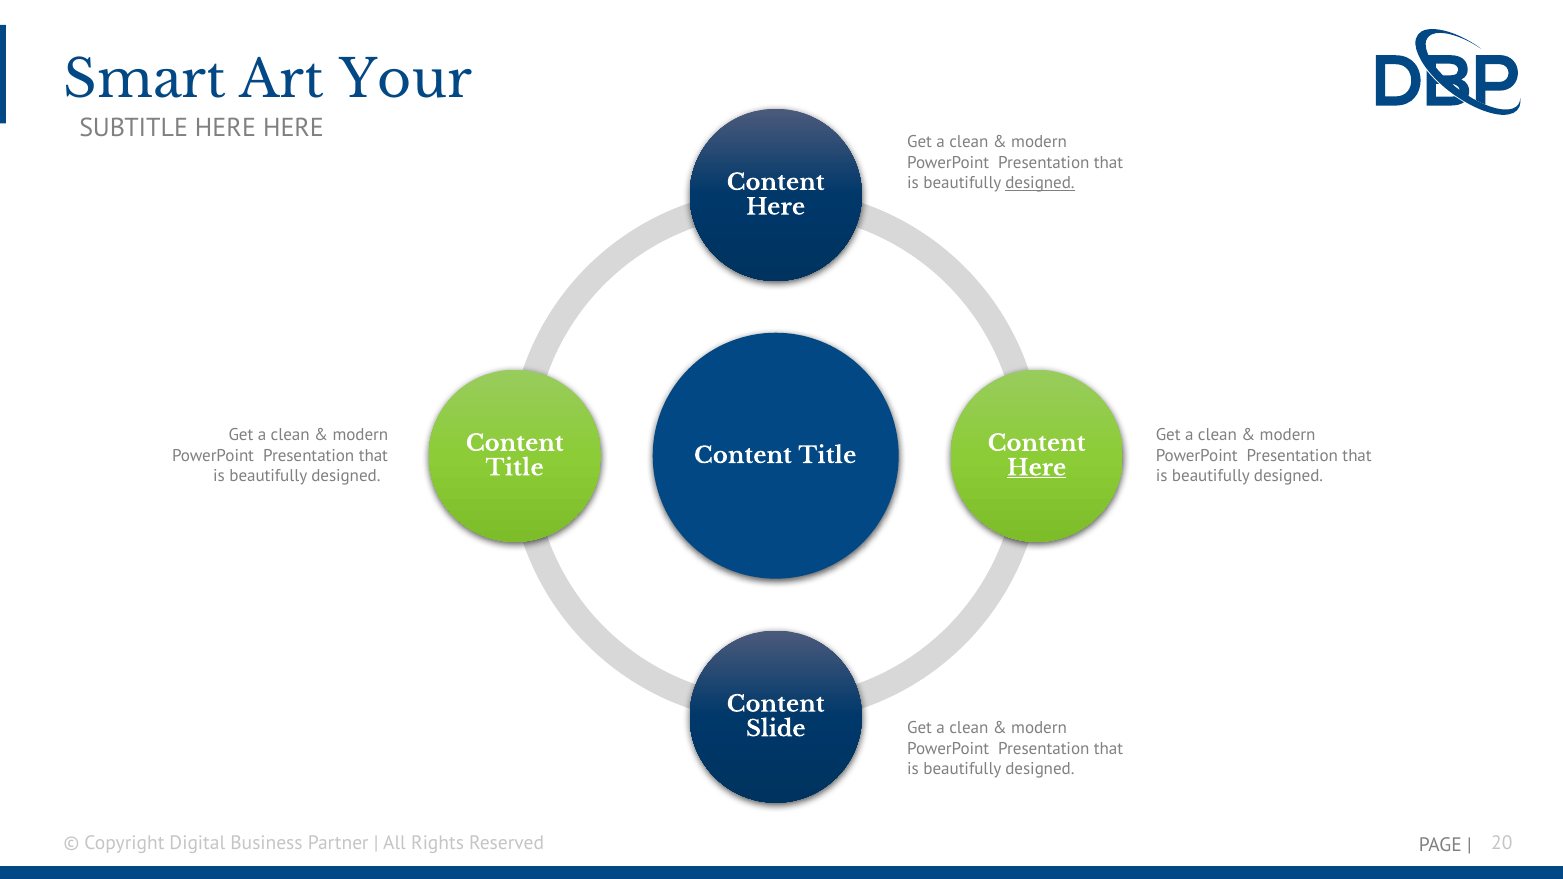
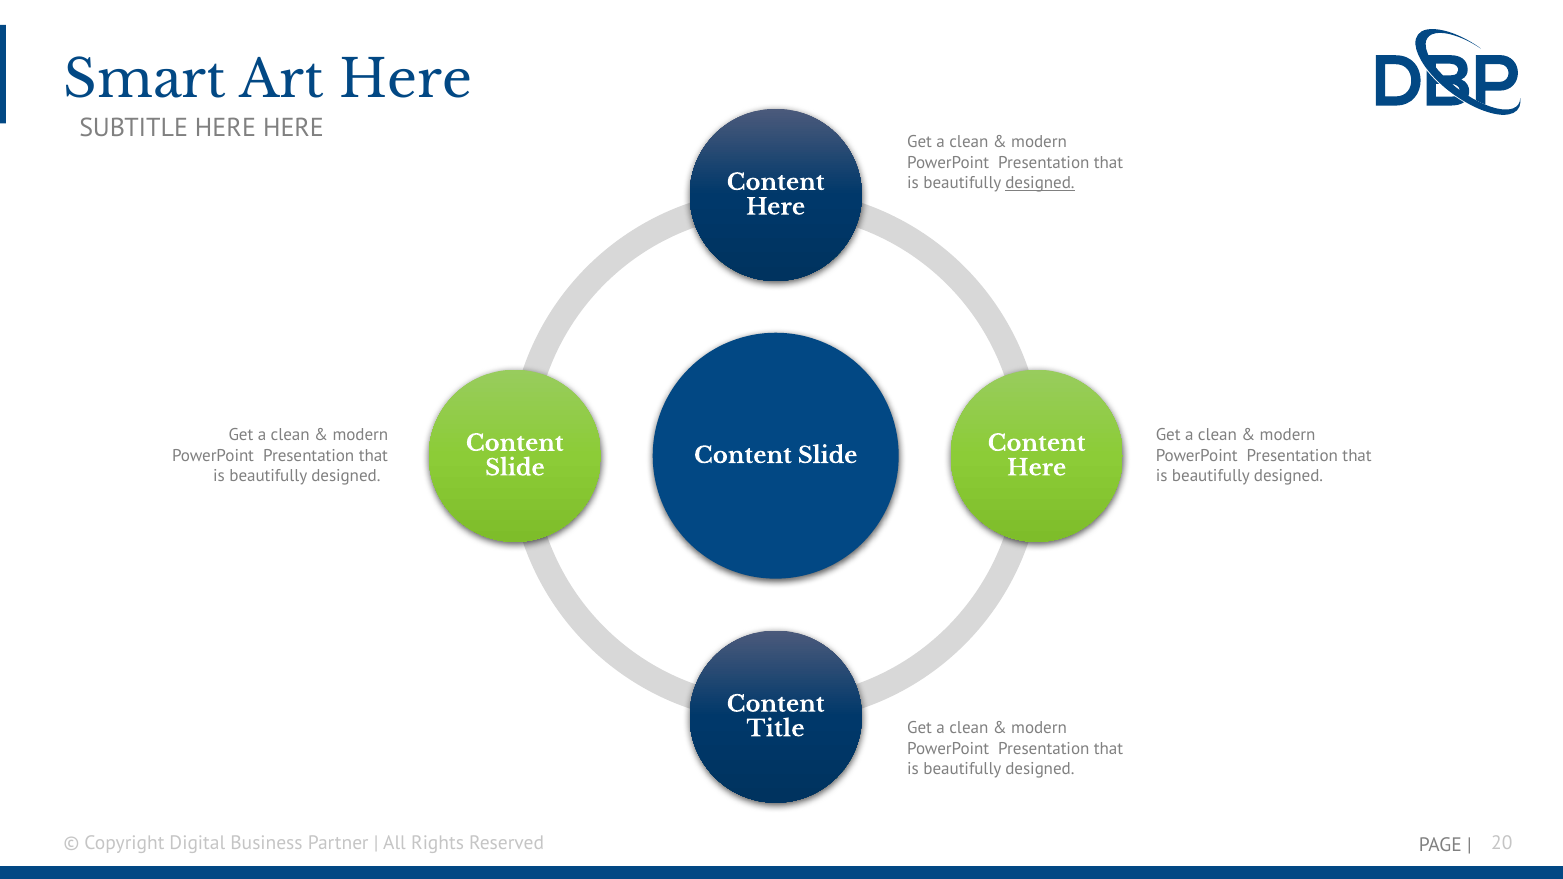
Art Your: Your -> Here
Title at (827, 456): Title -> Slide
Title at (515, 468): Title -> Slide
Here at (1037, 468) underline: present -> none
Slide: Slide -> Title
